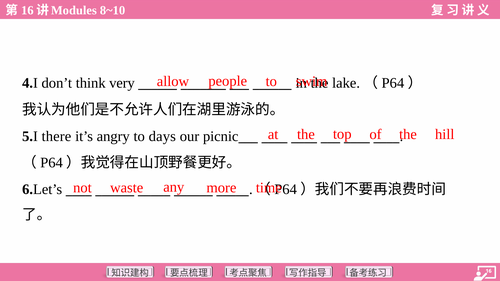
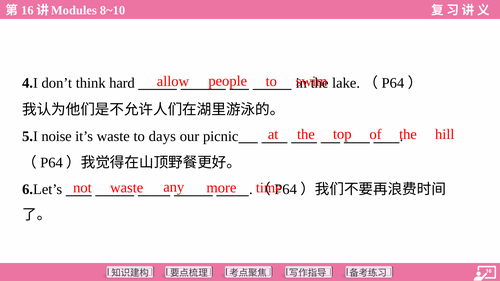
very: very -> hard
there: there -> noise
it’s angry: angry -> waste
